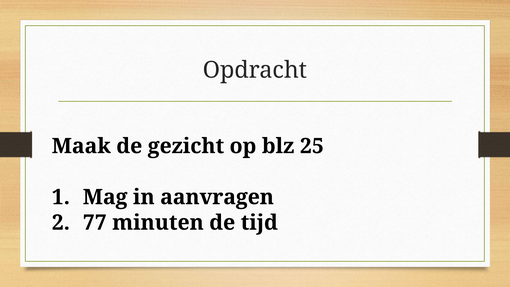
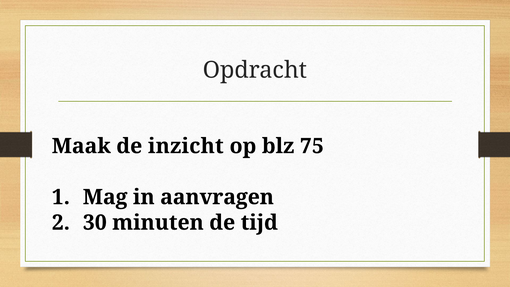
gezicht: gezicht -> inzicht
25: 25 -> 75
77: 77 -> 30
